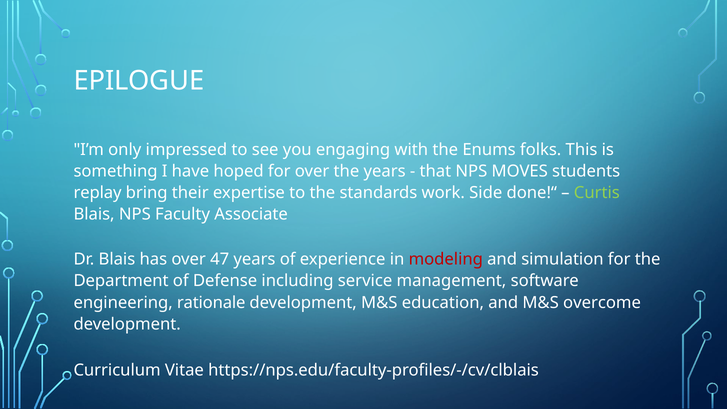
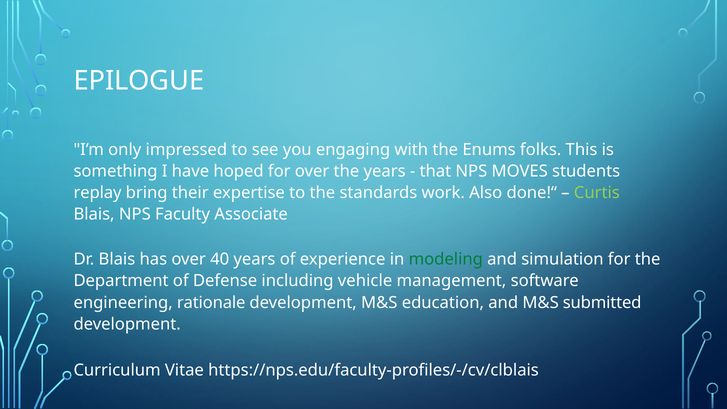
Side: Side -> Also
47: 47 -> 40
modeling colour: red -> green
service: service -> vehicle
overcome: overcome -> submitted
